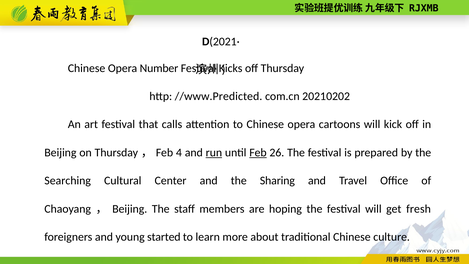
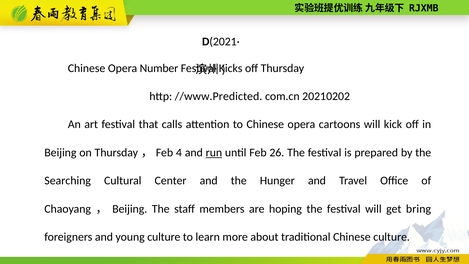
Feb at (258, 153) underline: present -> none
Sharing: Sharing -> Hunger
fresh: fresh -> bring
young started: started -> culture
